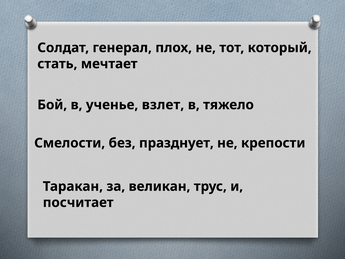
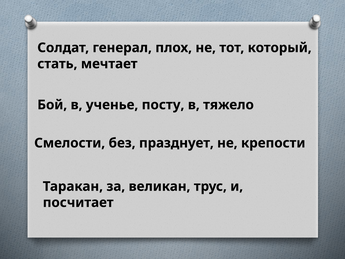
взлет: взлет -> посту
